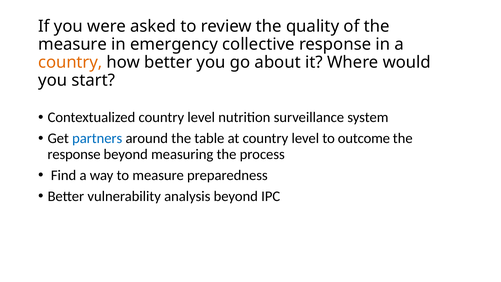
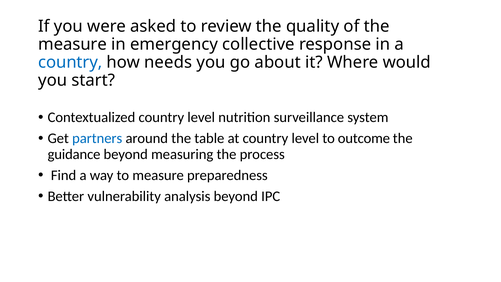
country at (70, 62) colour: orange -> blue
how better: better -> needs
response at (74, 154): response -> guidance
